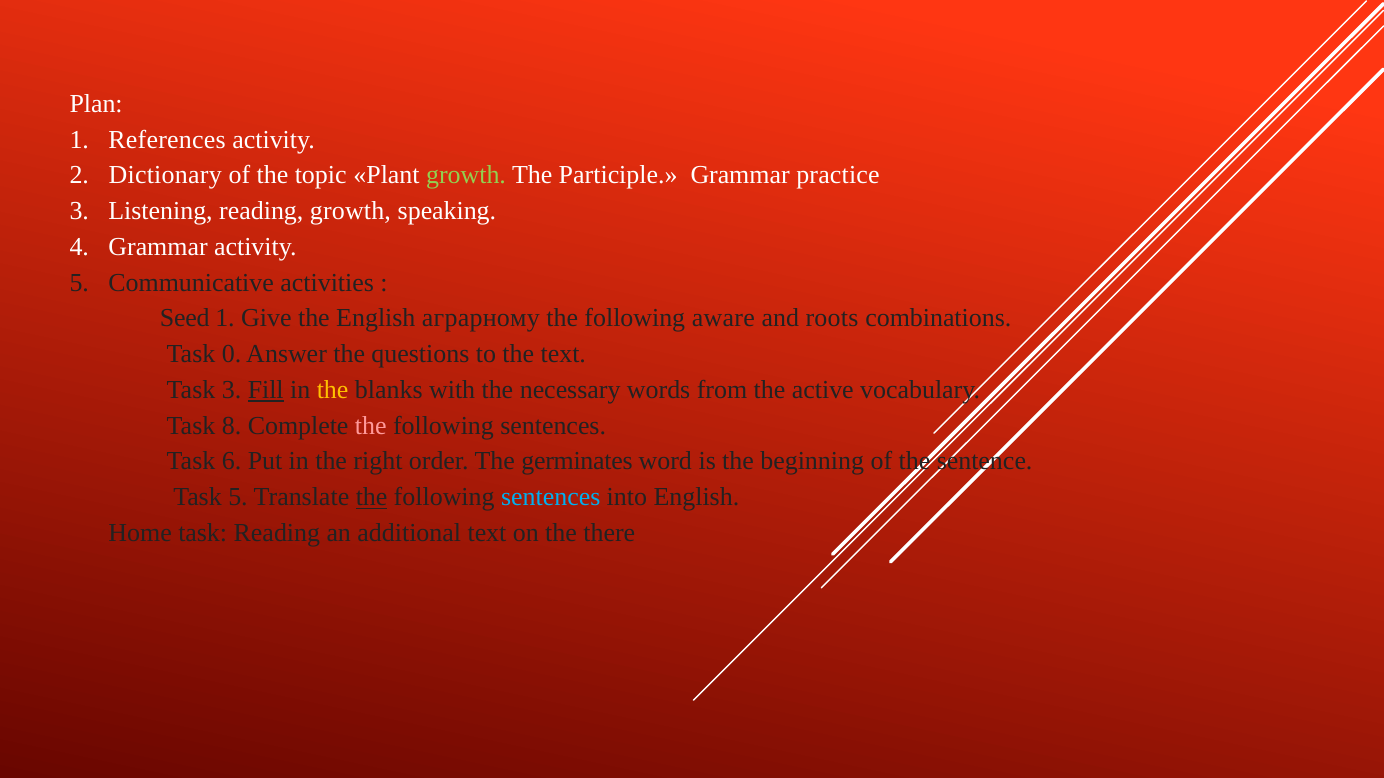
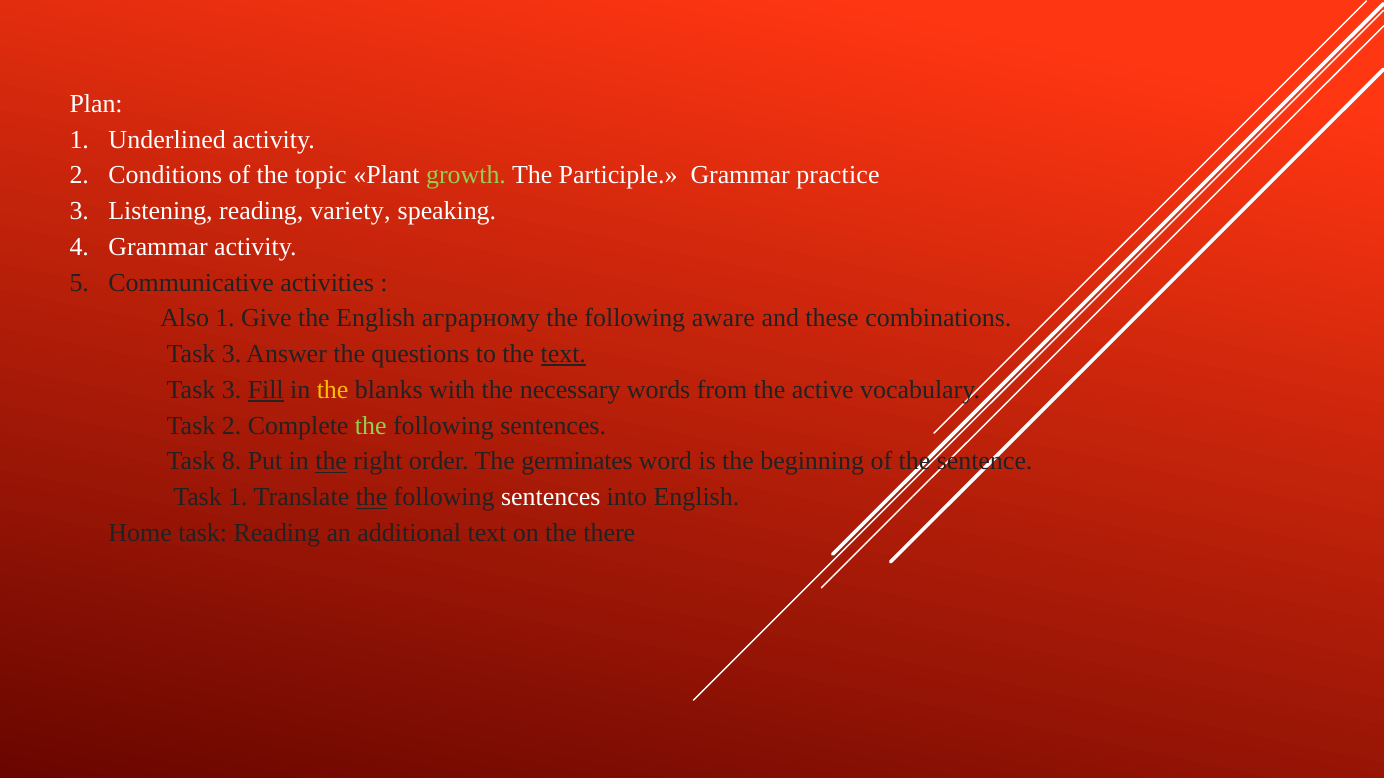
References: References -> Underlined
Dictionary: Dictionary -> Conditions
reading growth: growth -> variety
Seed: Seed -> Also
roots: roots -> these
0 at (232, 354): 0 -> 3
text at (563, 354) underline: none -> present
Task 8: 8 -> 2
the at (371, 426) colour: pink -> light green
6: 6 -> 8
the at (331, 462) underline: none -> present
Task 5: 5 -> 1
sentences at (551, 498) colour: light blue -> white
